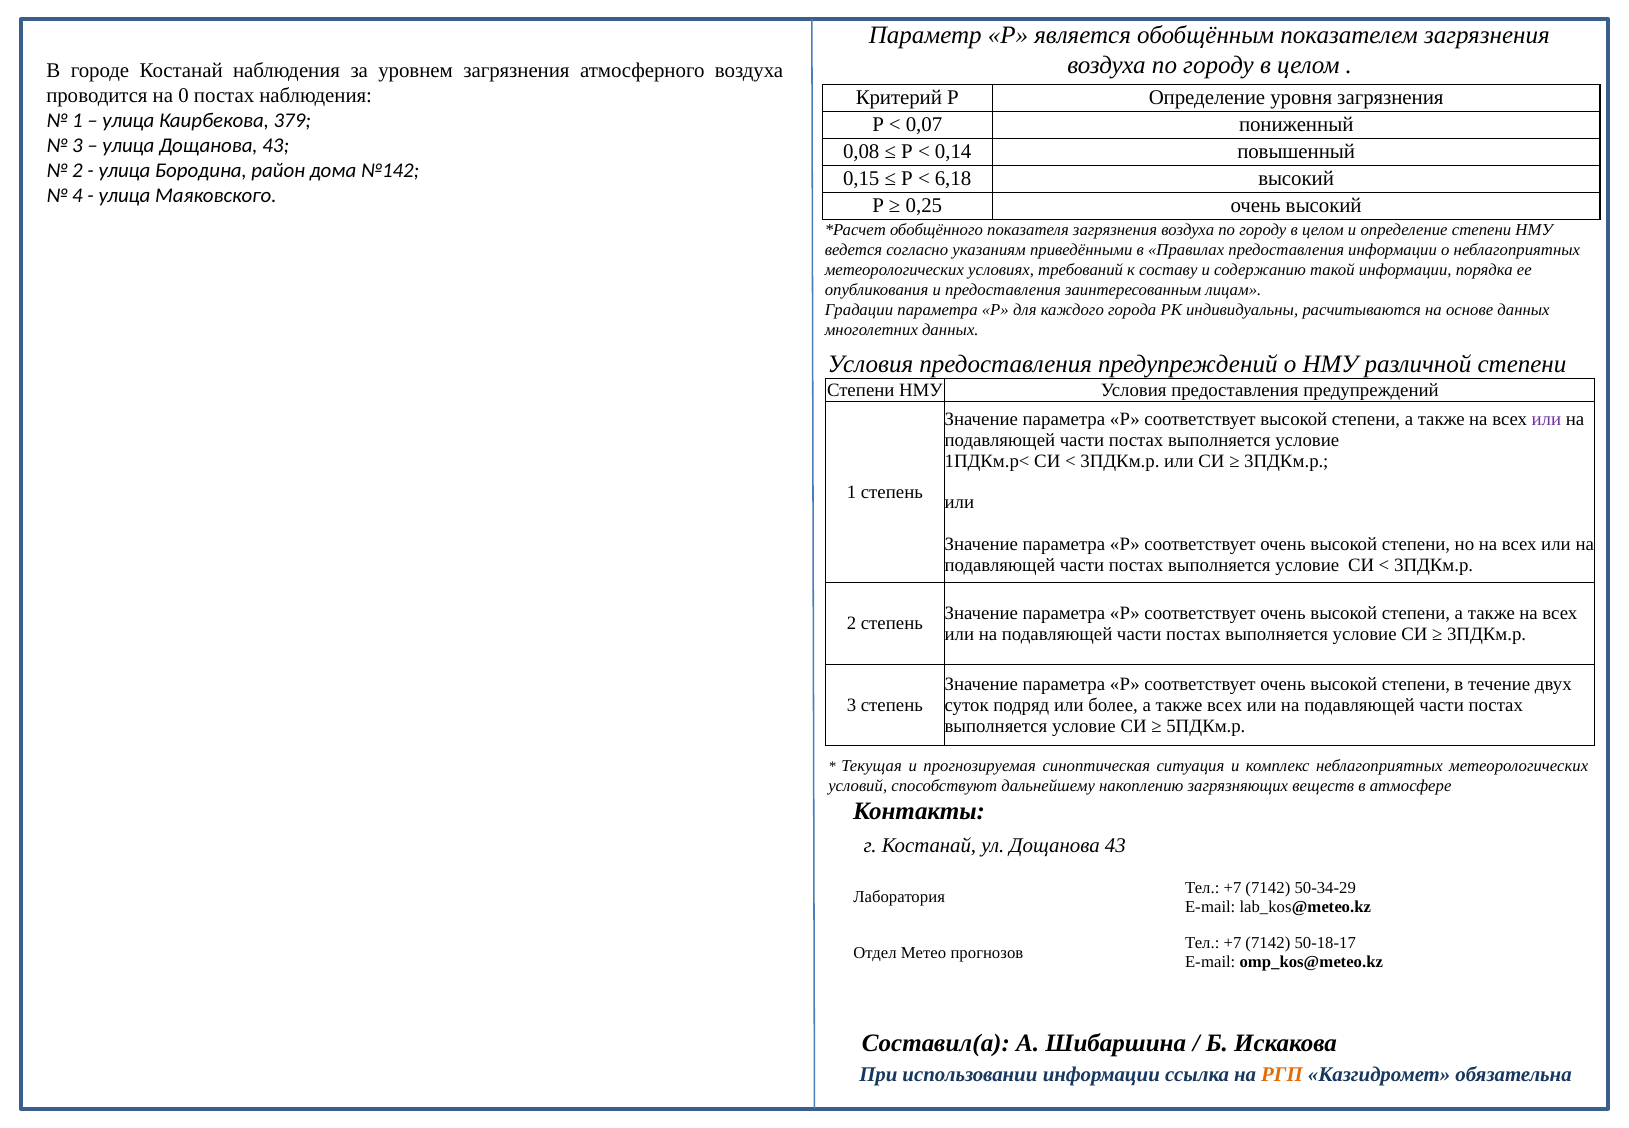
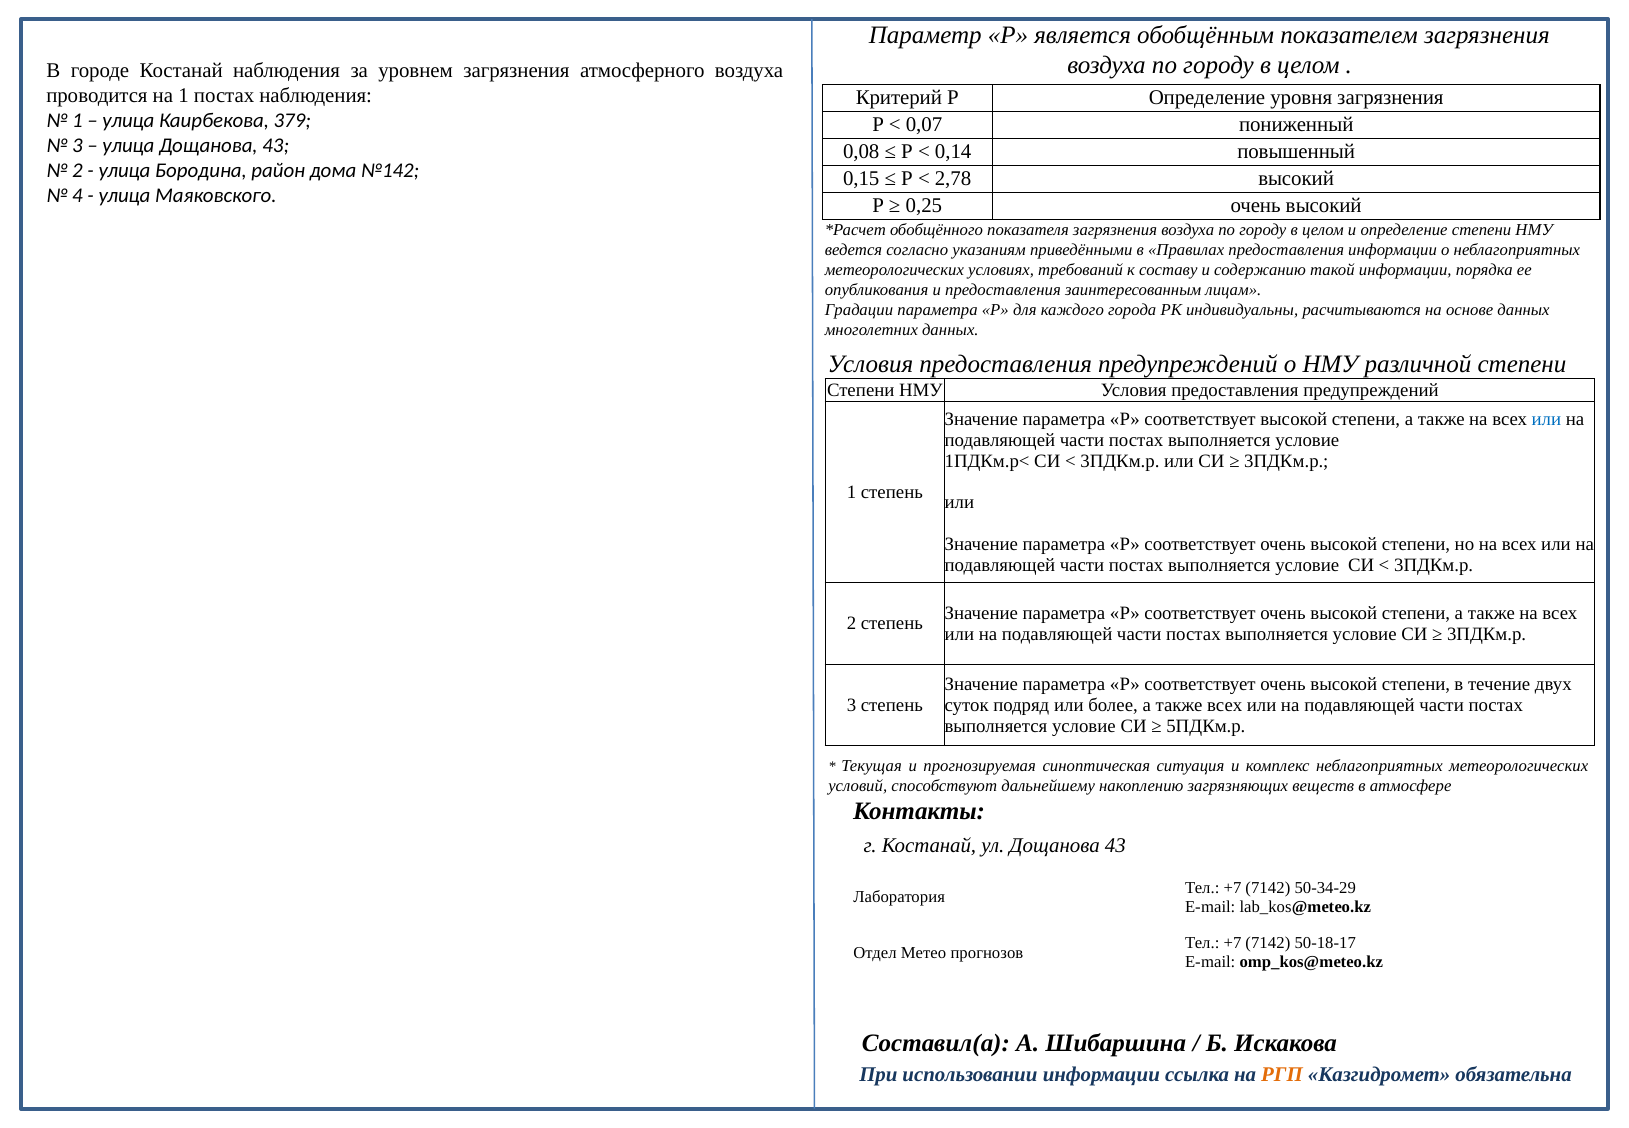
на 0: 0 -> 1
6,18: 6,18 -> 2,78
или at (1546, 419) colour: purple -> blue
